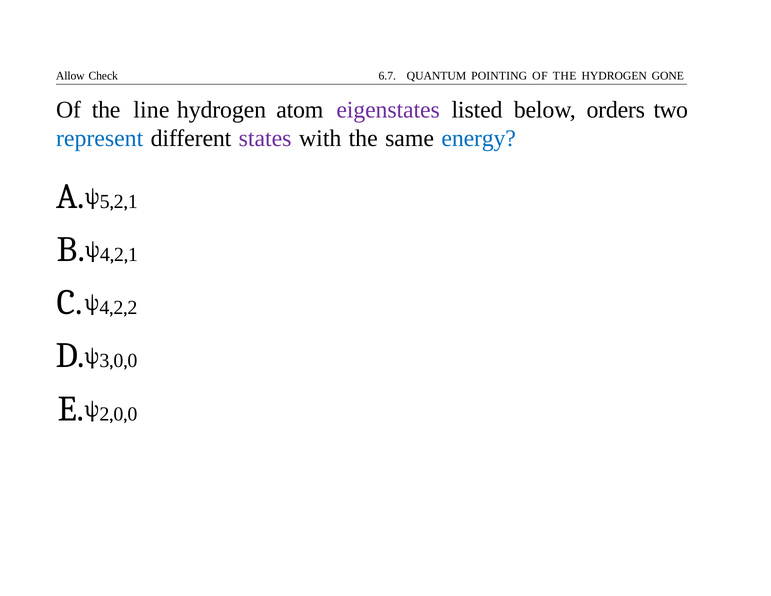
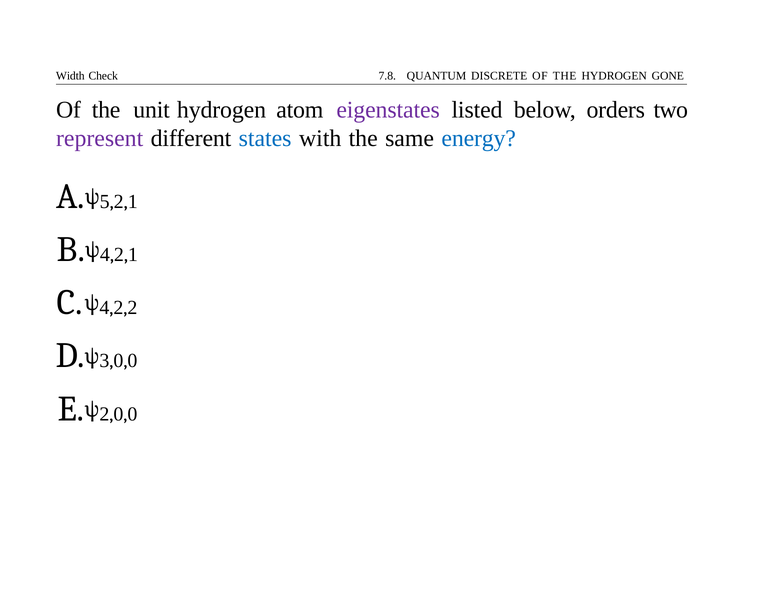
Allow: Allow -> Width
6.7: 6.7 -> 7.8
POINTING: POINTING -> DISCRETE
line: line -> unit
represent colour: blue -> purple
states colour: purple -> blue
